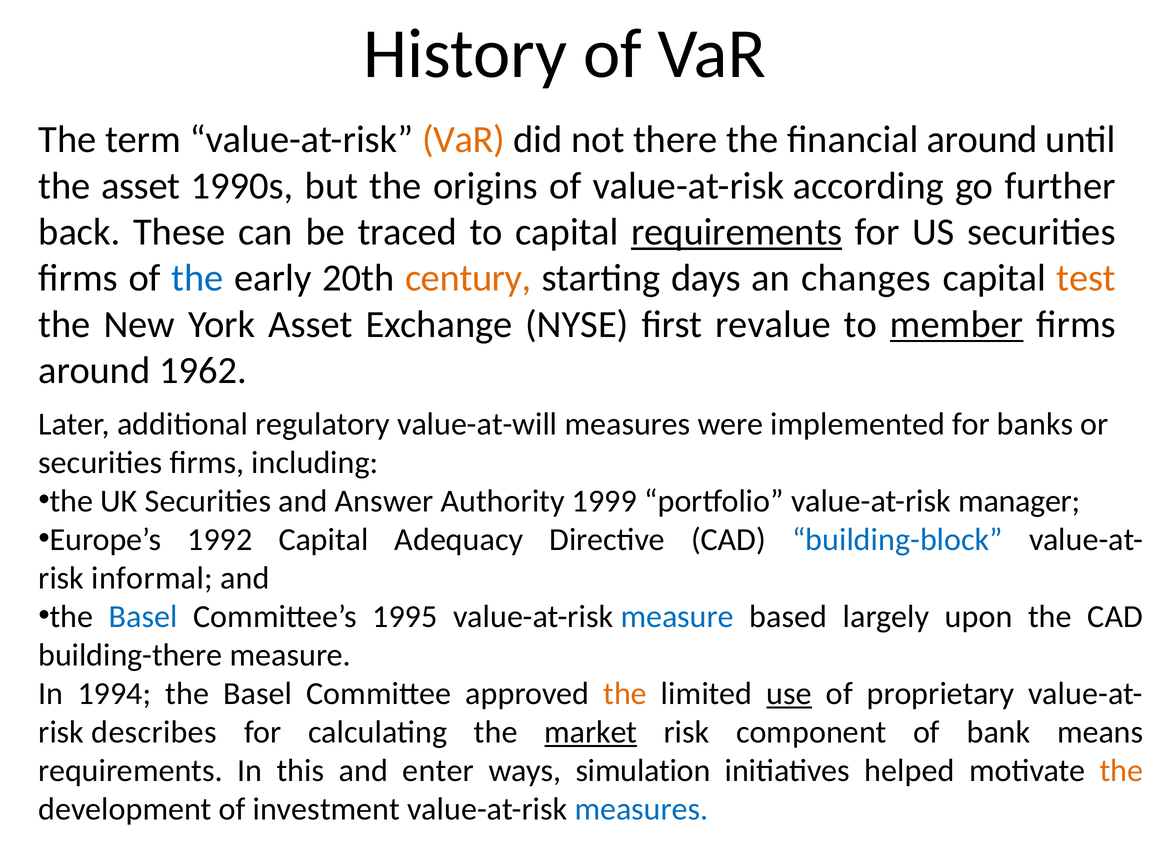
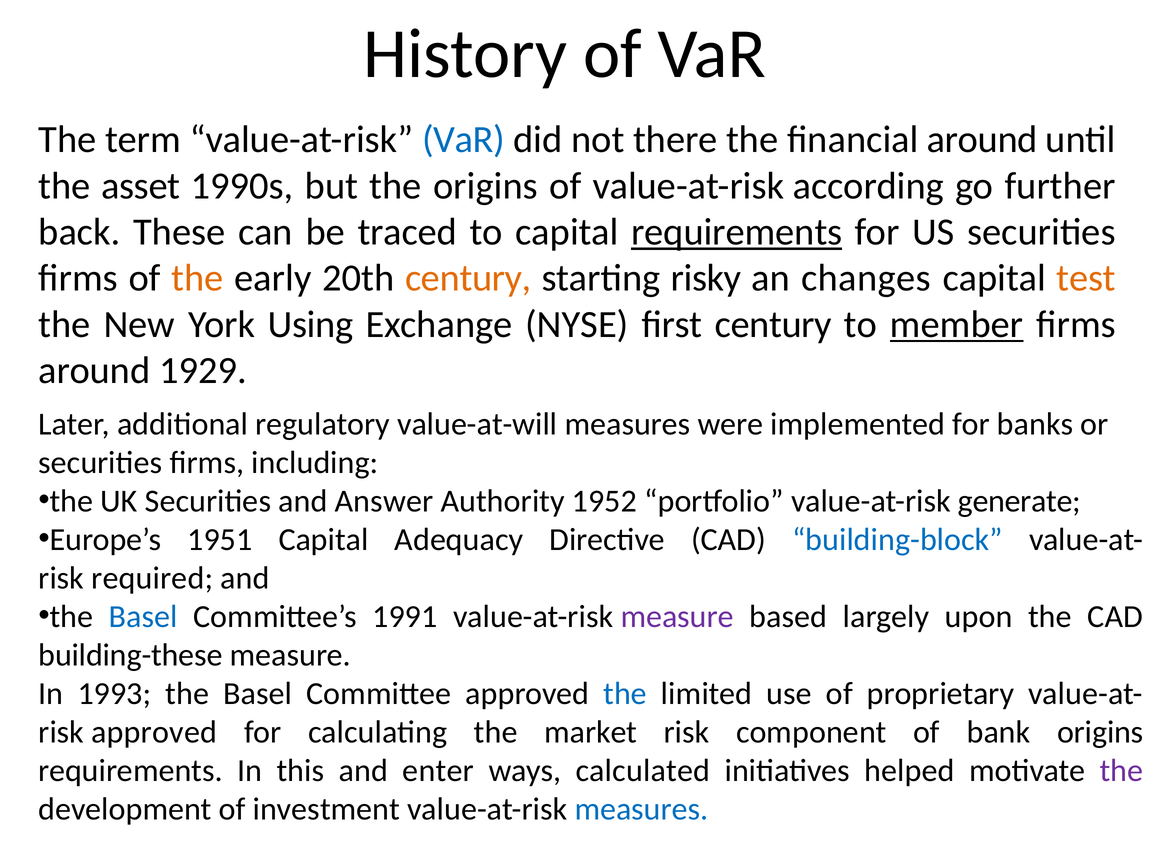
VaR at (464, 140) colour: orange -> blue
the at (197, 278) colour: blue -> orange
days: days -> risky
York Asset: Asset -> Using
first revalue: revalue -> century
1962: 1962 -> 1929
1999: 1999 -> 1952
manager: manager -> generate
1992: 1992 -> 1951
informal: informal -> required
1995: 1995 -> 1991
measure at (677, 617) colour: blue -> purple
building-there: building-there -> building-these
1994: 1994 -> 1993
the at (625, 694) colour: orange -> blue
use underline: present -> none
risk describes: describes -> approved
market underline: present -> none
bank means: means -> origins
simulation: simulation -> calculated
the at (1121, 771) colour: orange -> purple
